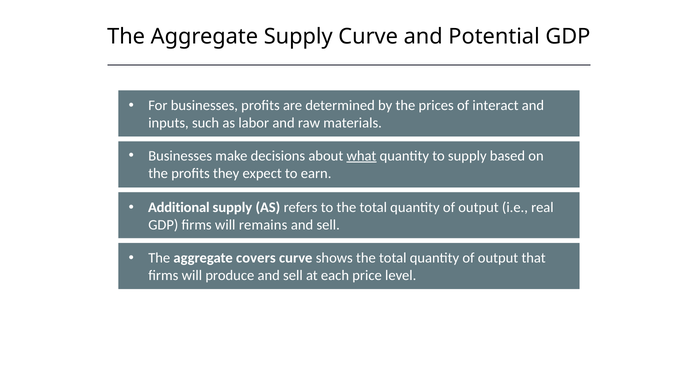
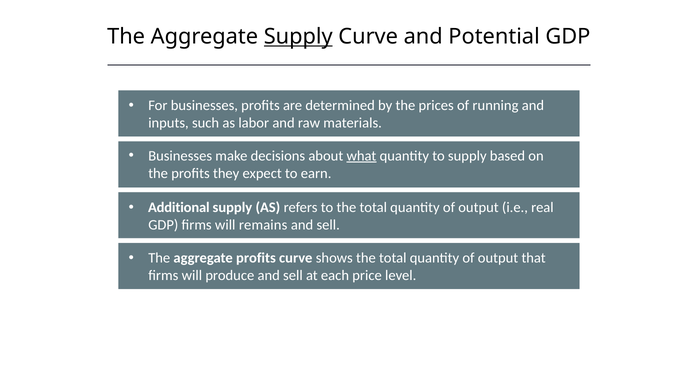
Supply at (298, 37) underline: none -> present
interact: interact -> running
aggregate covers: covers -> profits
